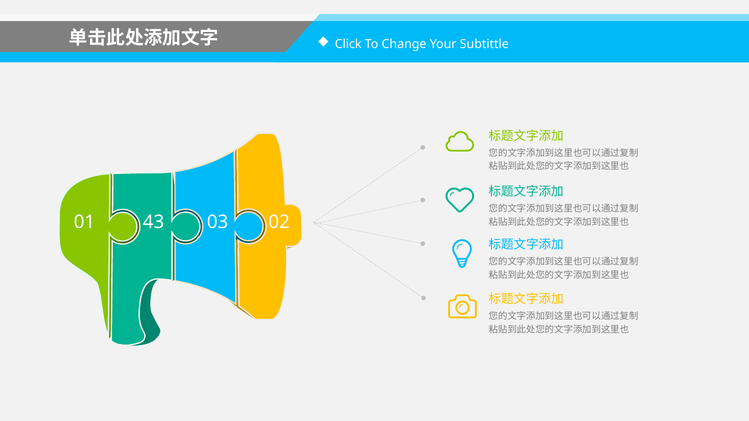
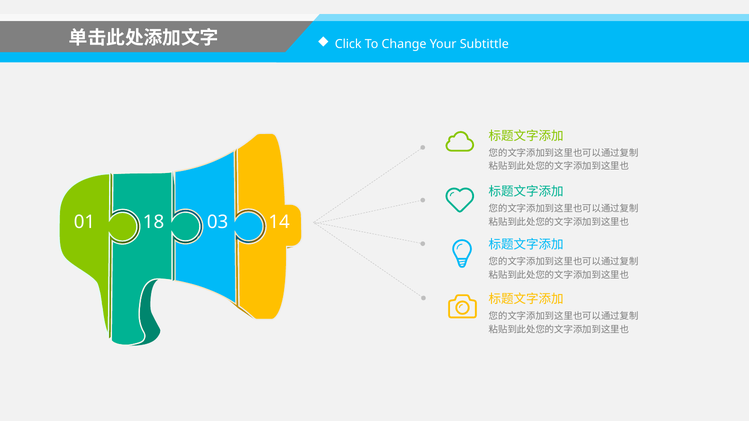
43: 43 -> 18
02: 02 -> 14
